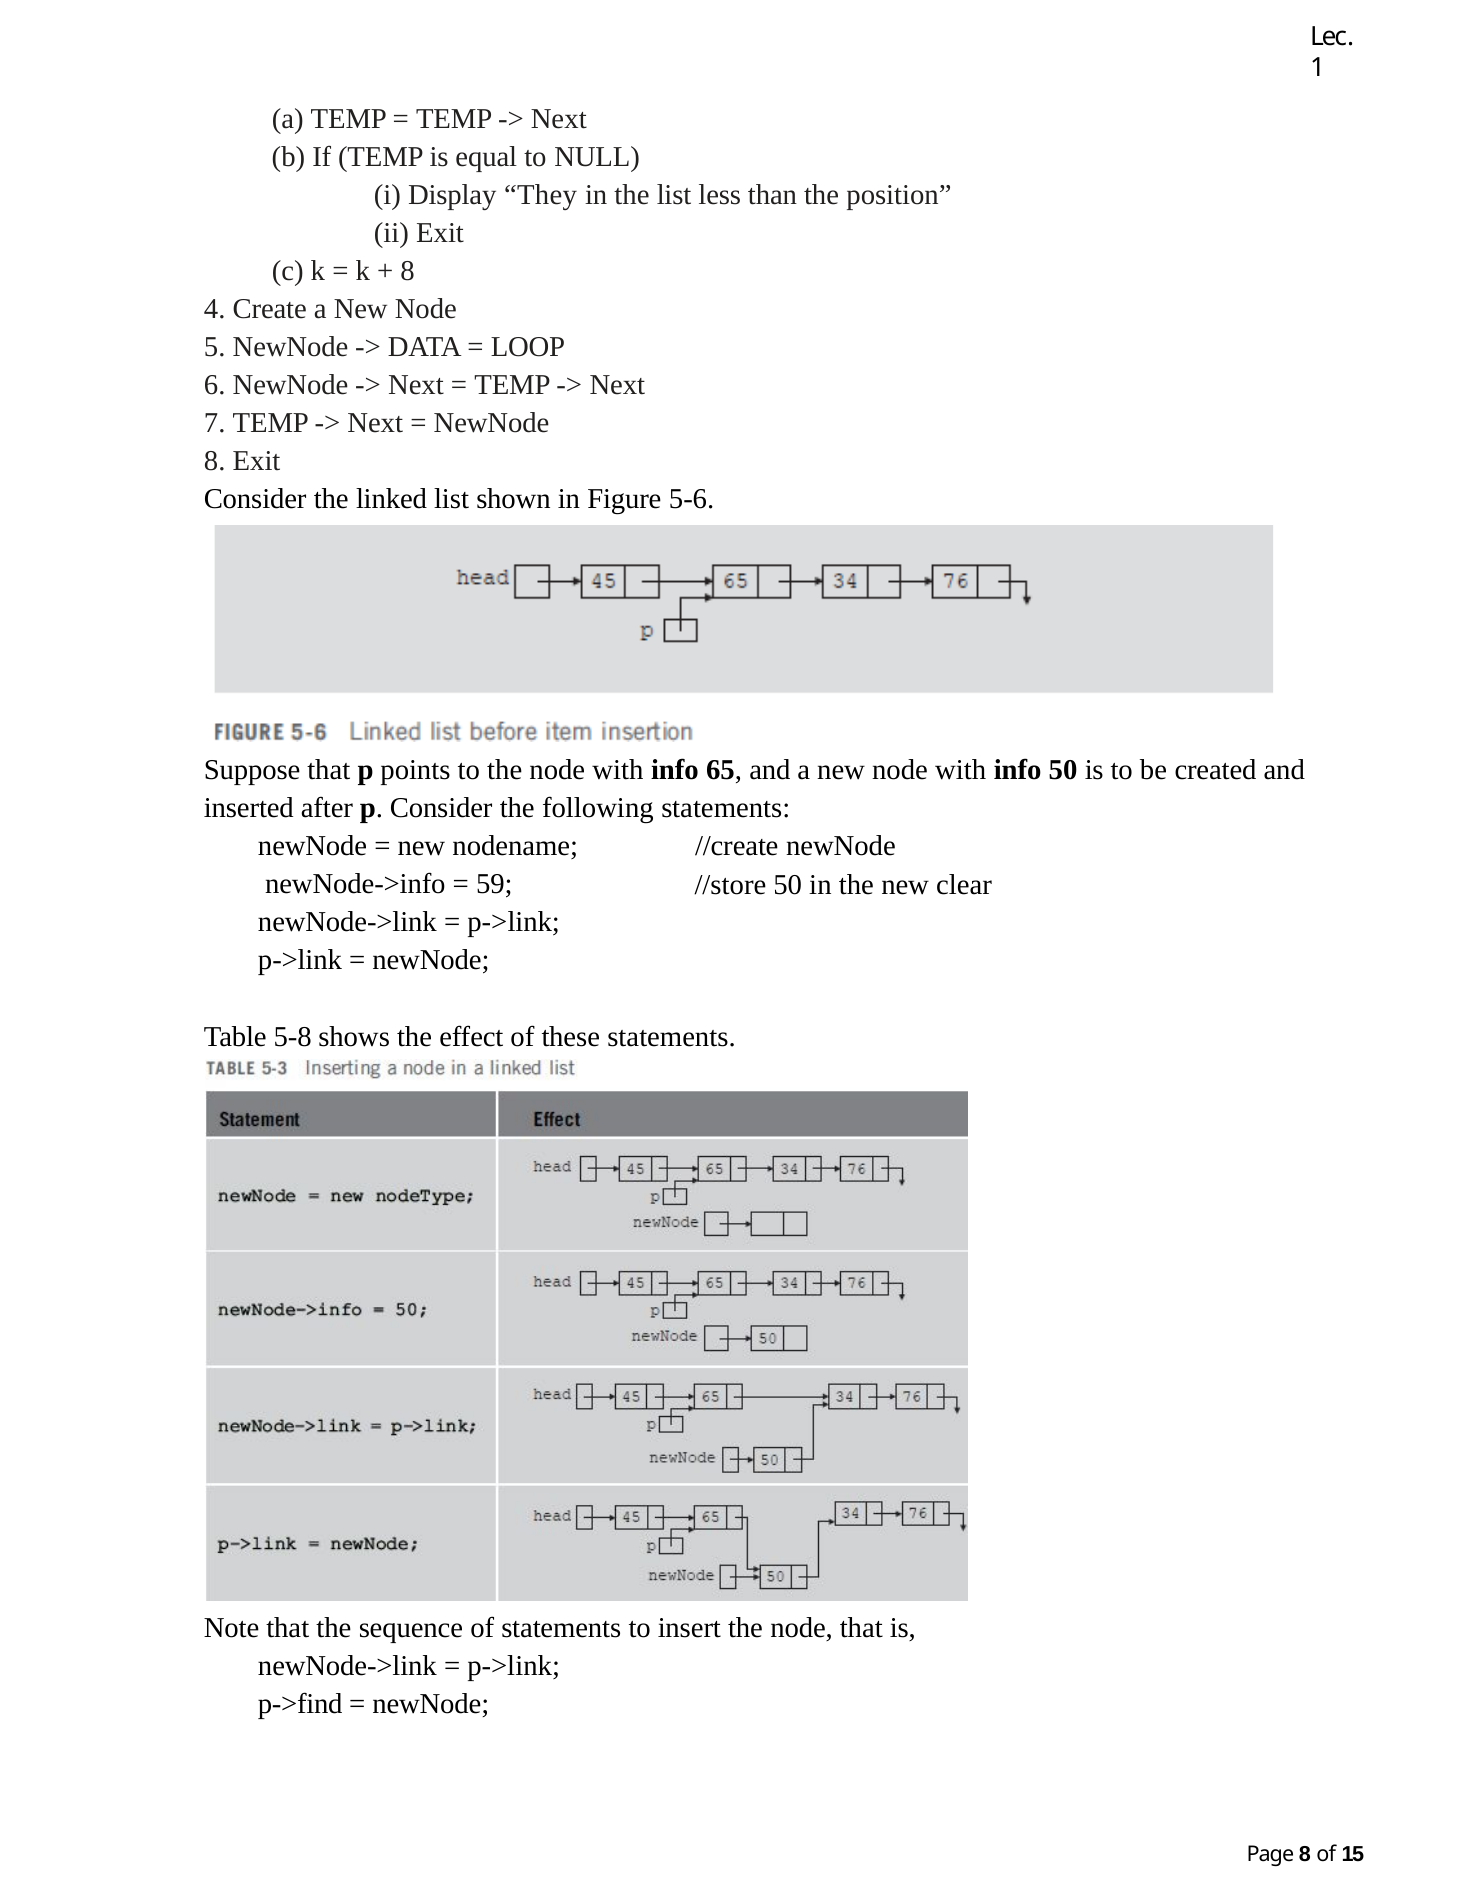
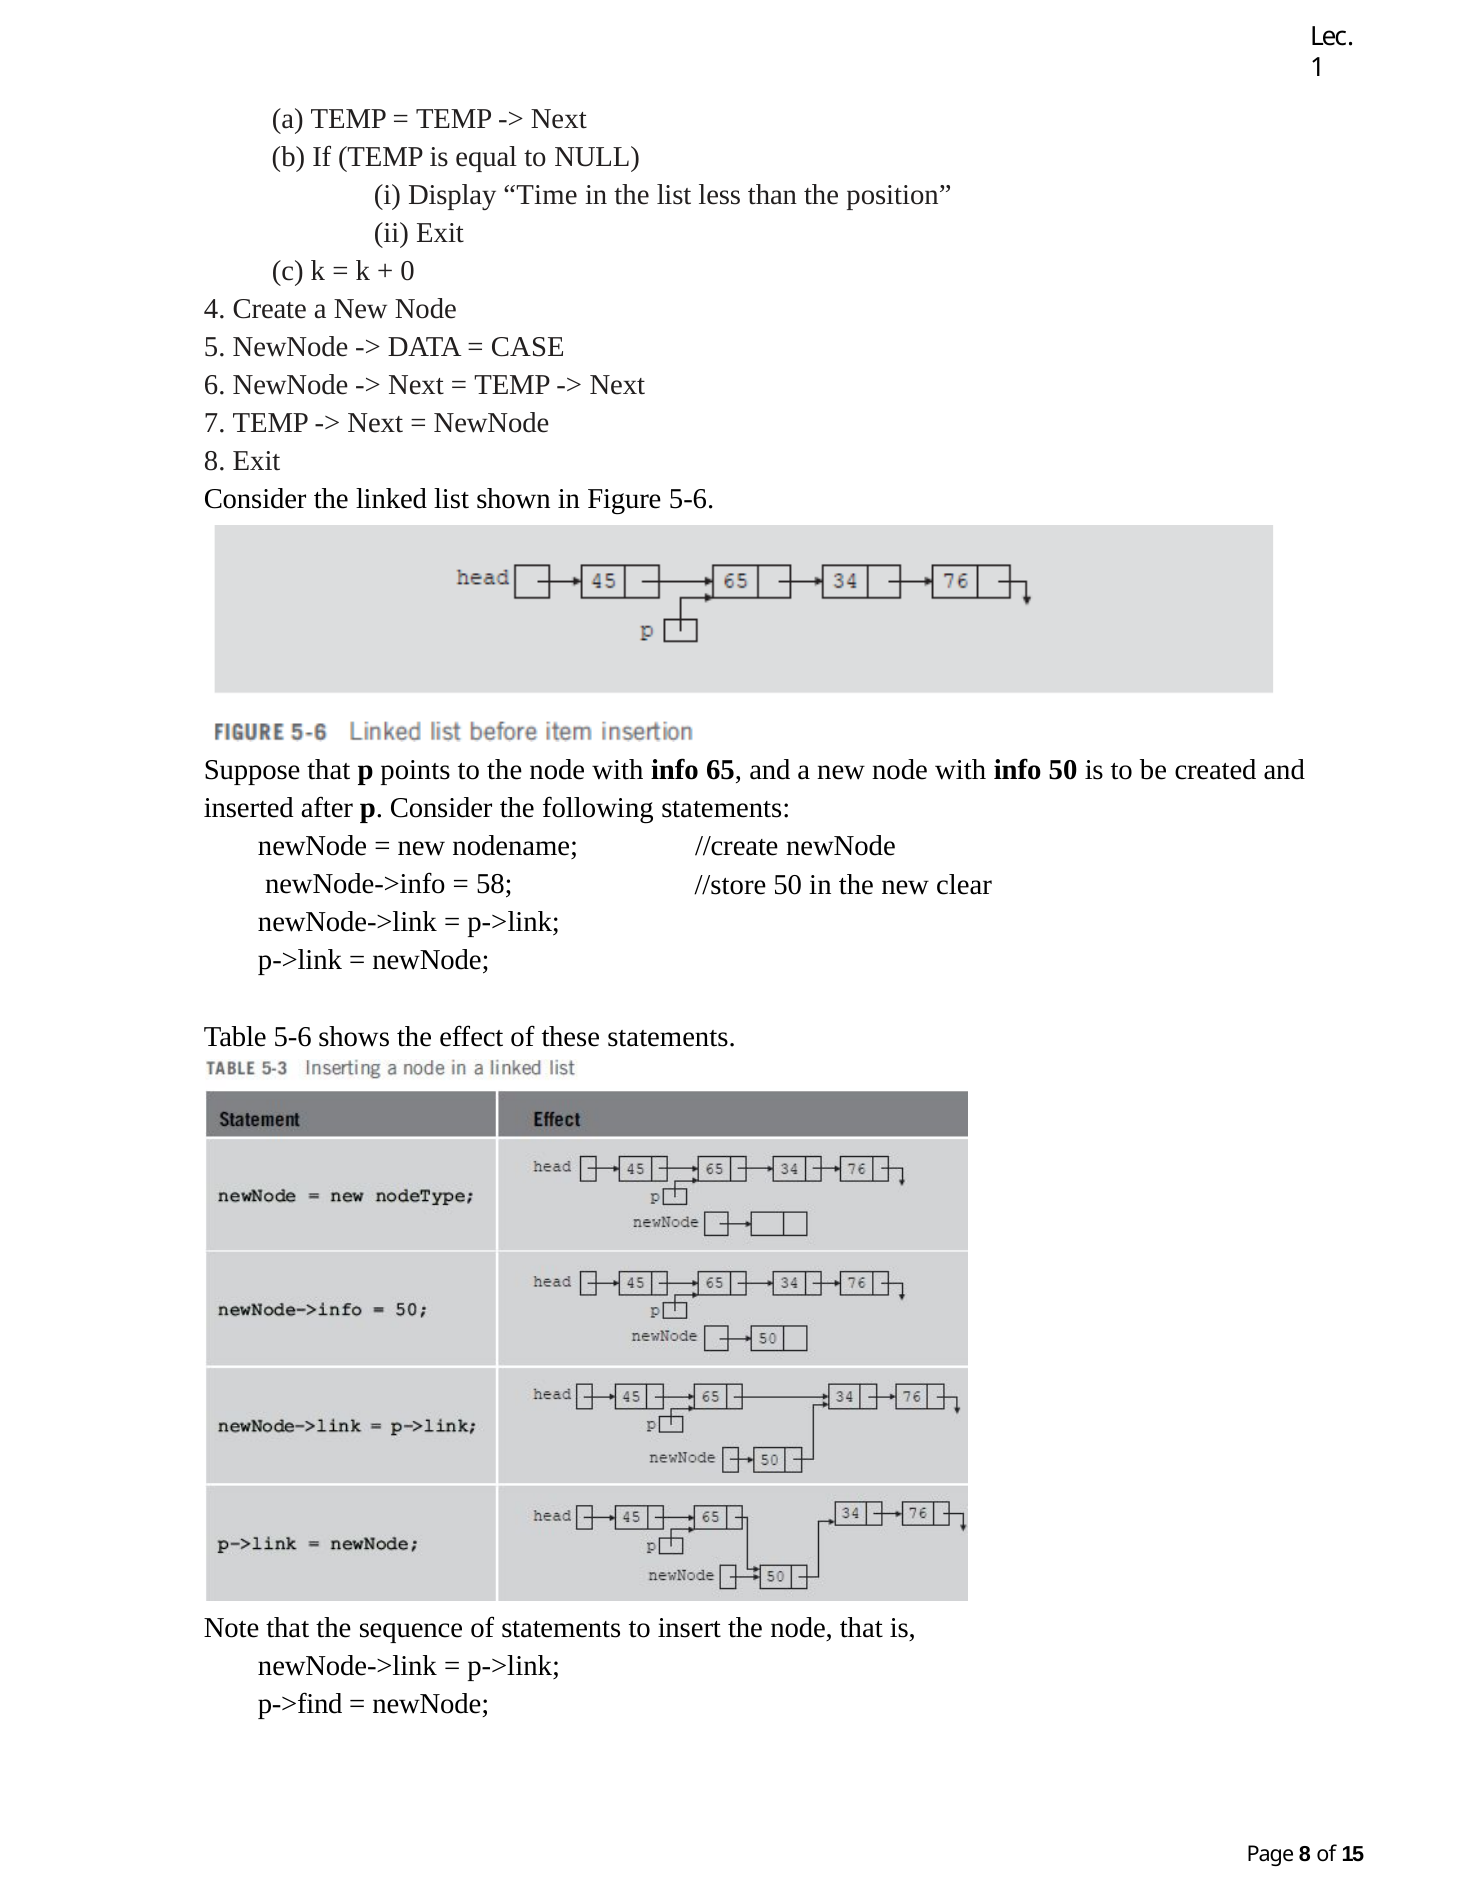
They: They -> Time
8 at (408, 271): 8 -> 0
LOOP: LOOP -> CASE
59: 59 -> 58
Table 5-8: 5-8 -> 5-6
